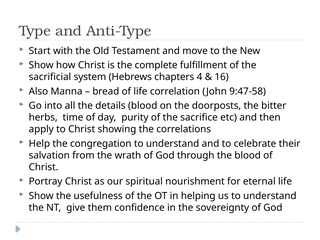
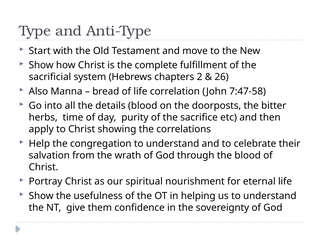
4: 4 -> 2
16: 16 -> 26
9:47-58: 9:47-58 -> 7:47-58
